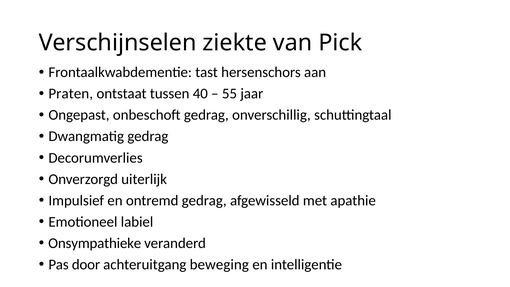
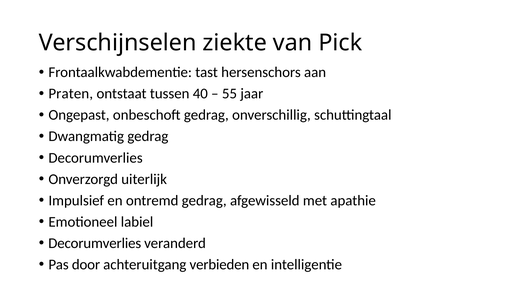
Onsympathieke at (95, 243): Onsympathieke -> Decorumverlies
beweging: beweging -> verbieden
